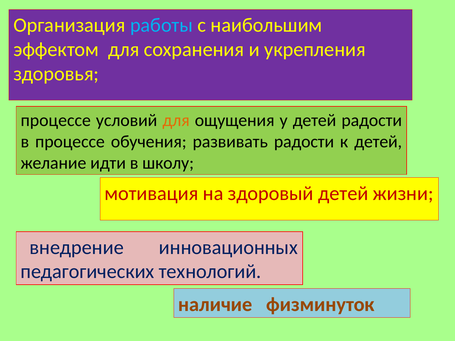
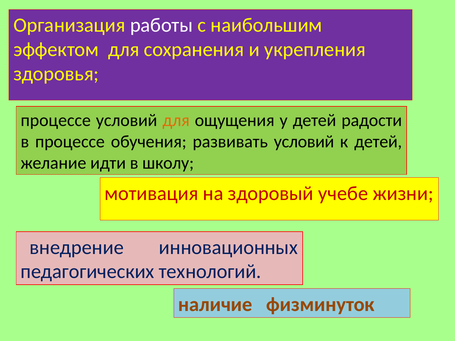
работы colour: light blue -> white
развивать радости: радости -> условий
здоровый детей: детей -> учебе
